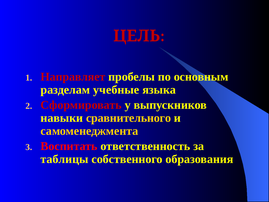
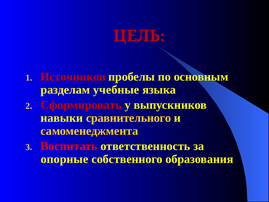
Направляет: Направляет -> Источников
таблицы: таблицы -> опорные
